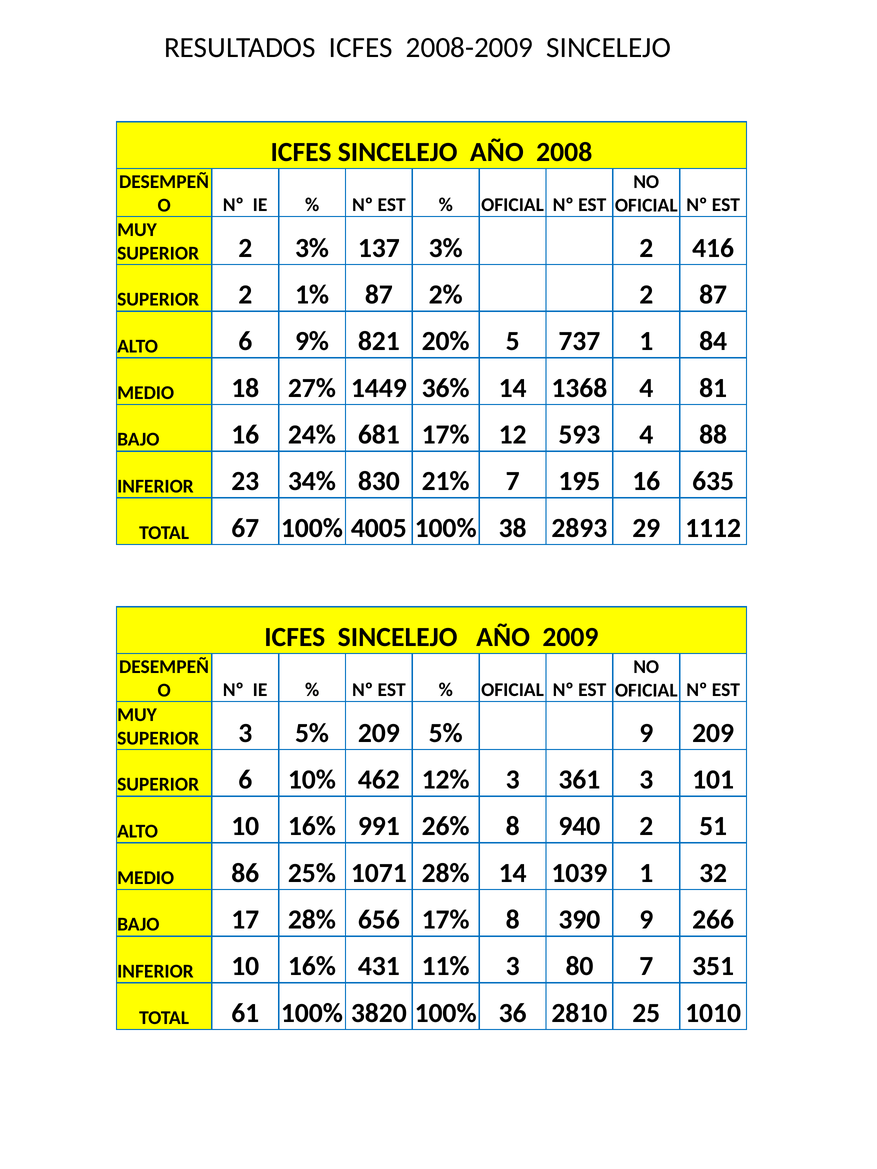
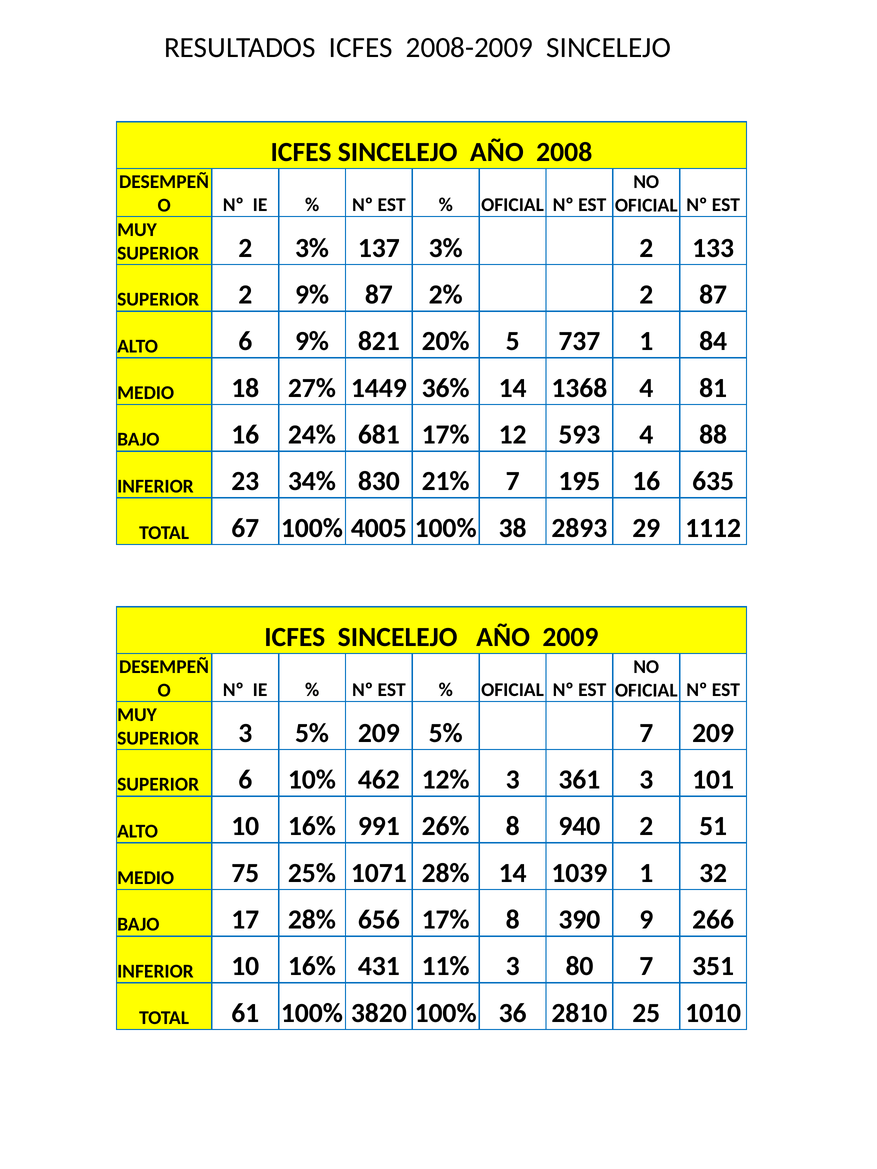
416: 416 -> 133
2 1%: 1% -> 9%
5% 9: 9 -> 7
86: 86 -> 75
